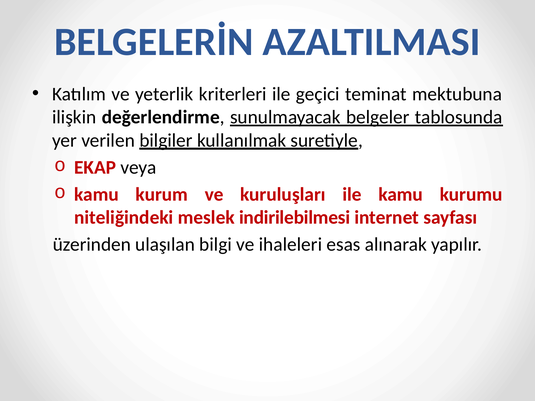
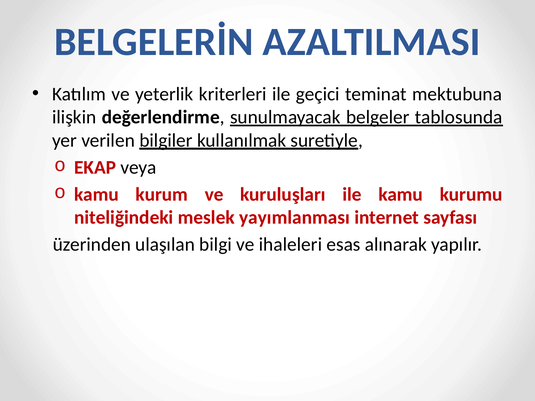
indirilebilmesi: indirilebilmesi -> yayımlanması
